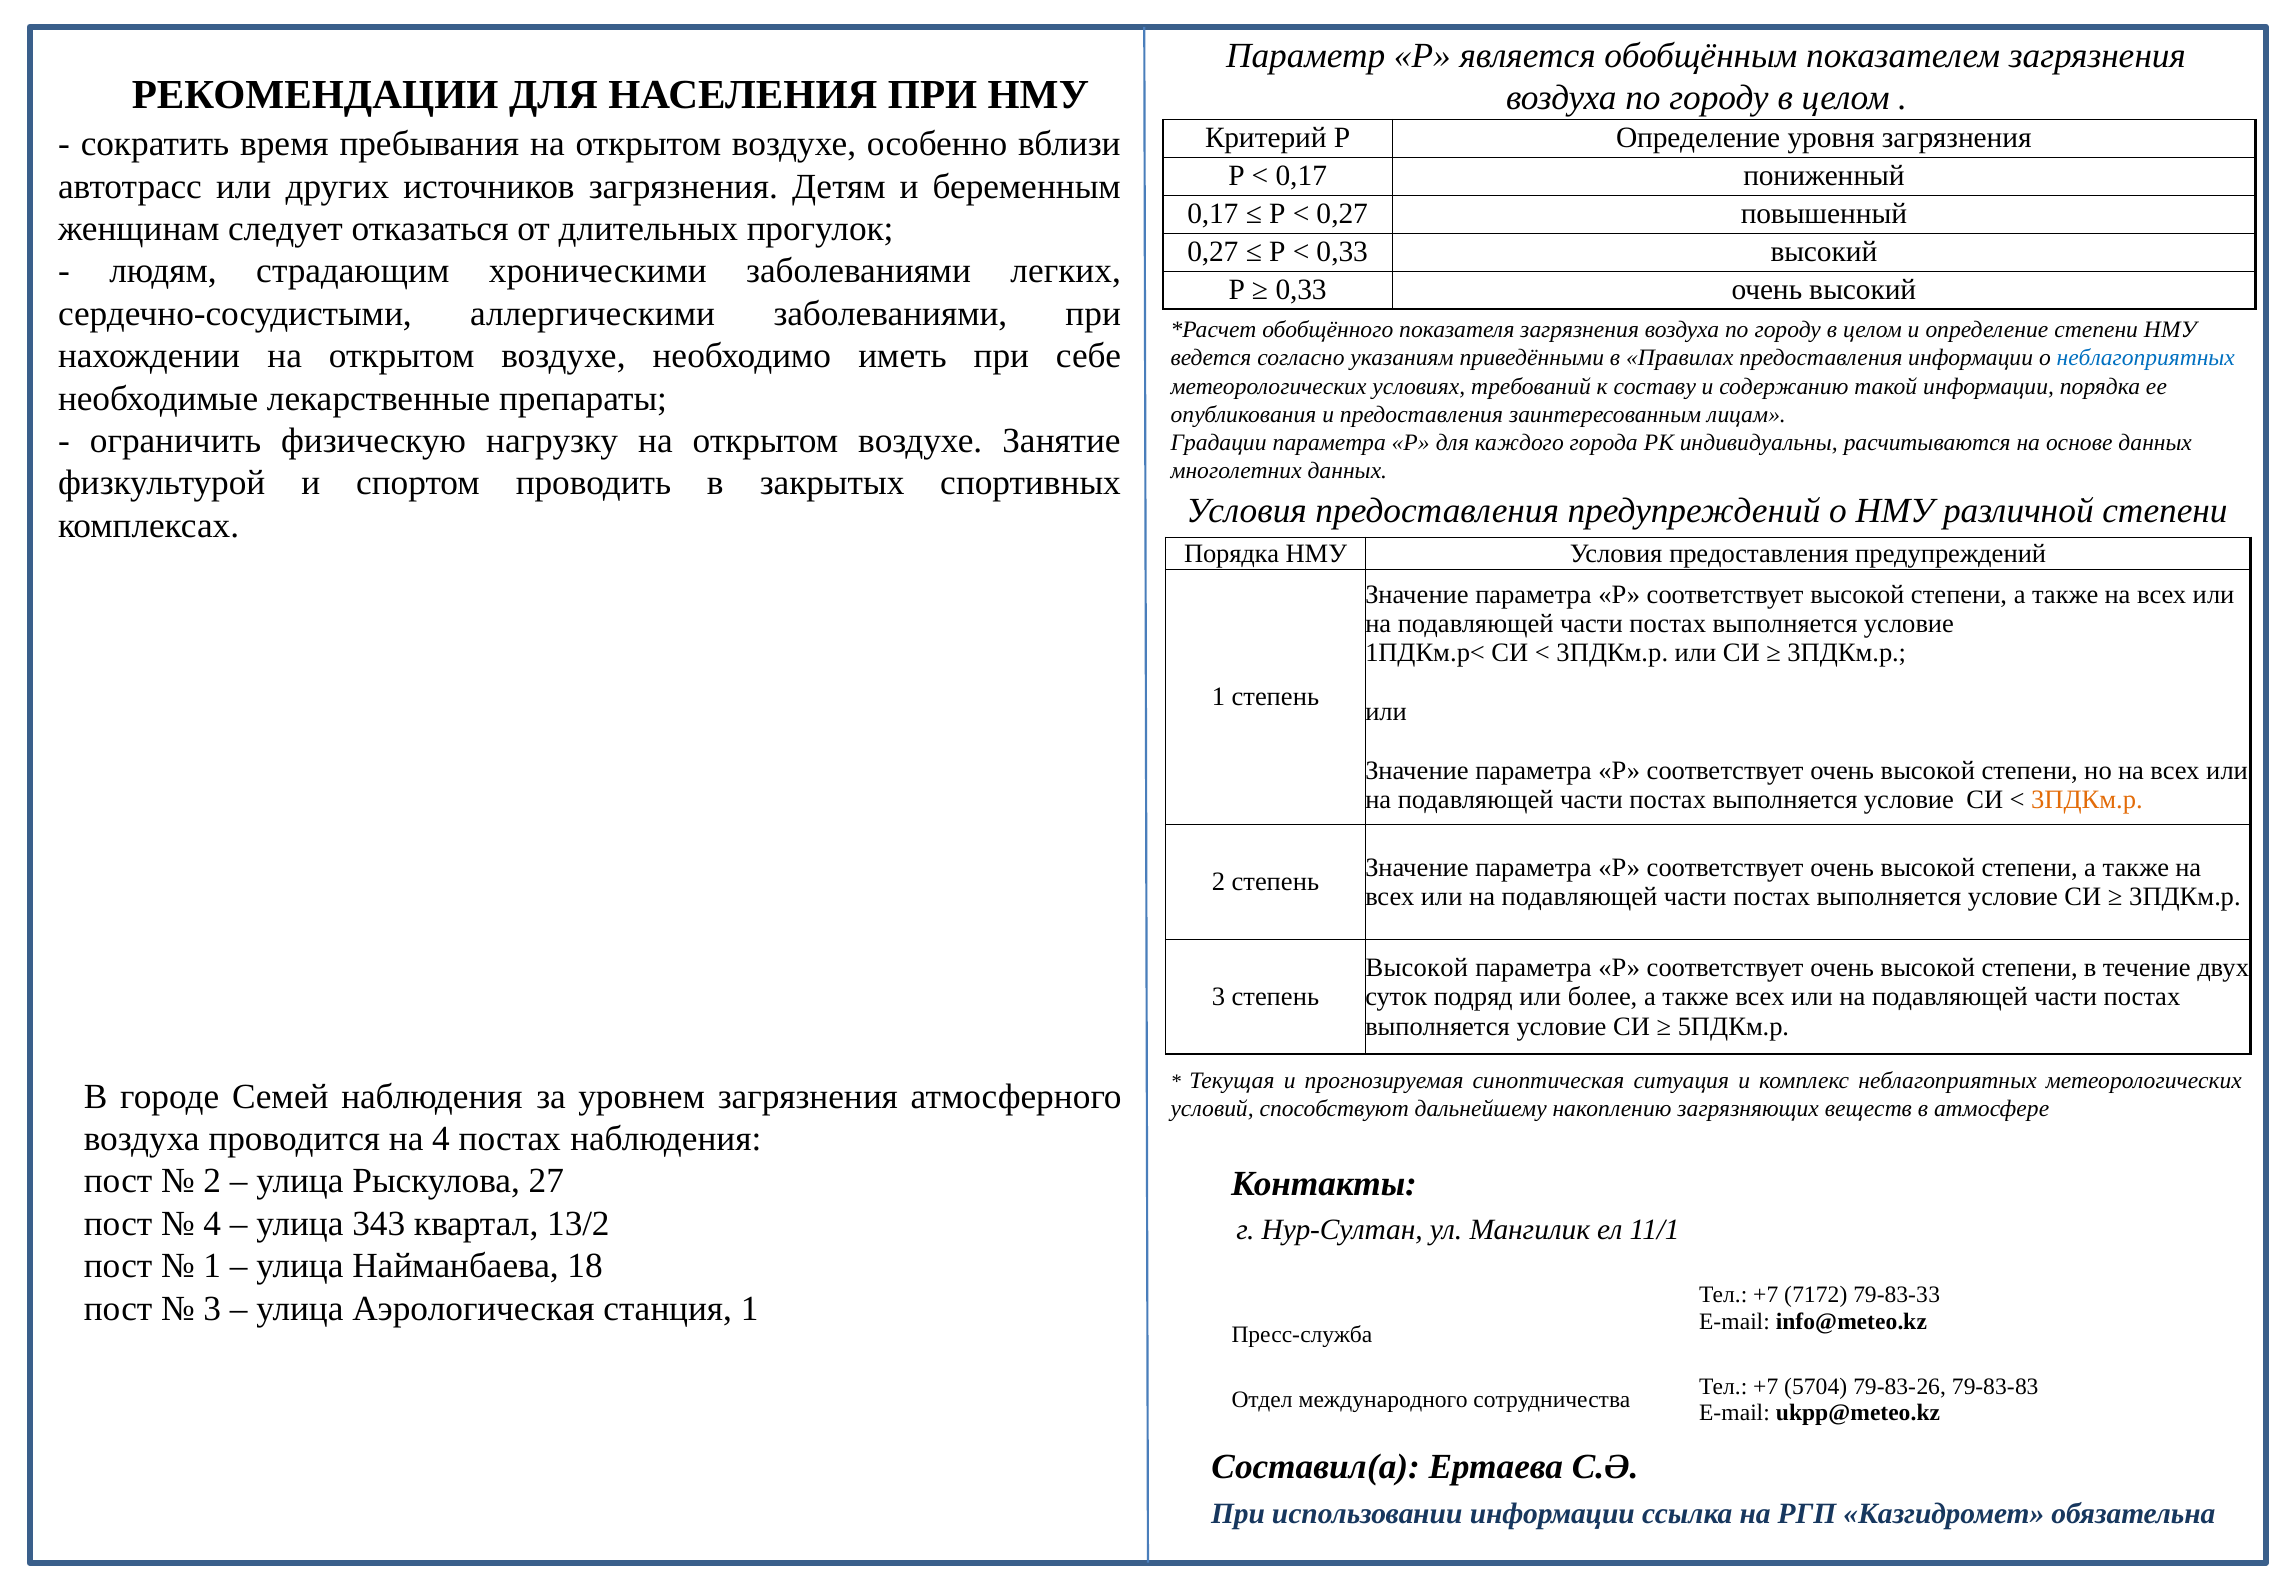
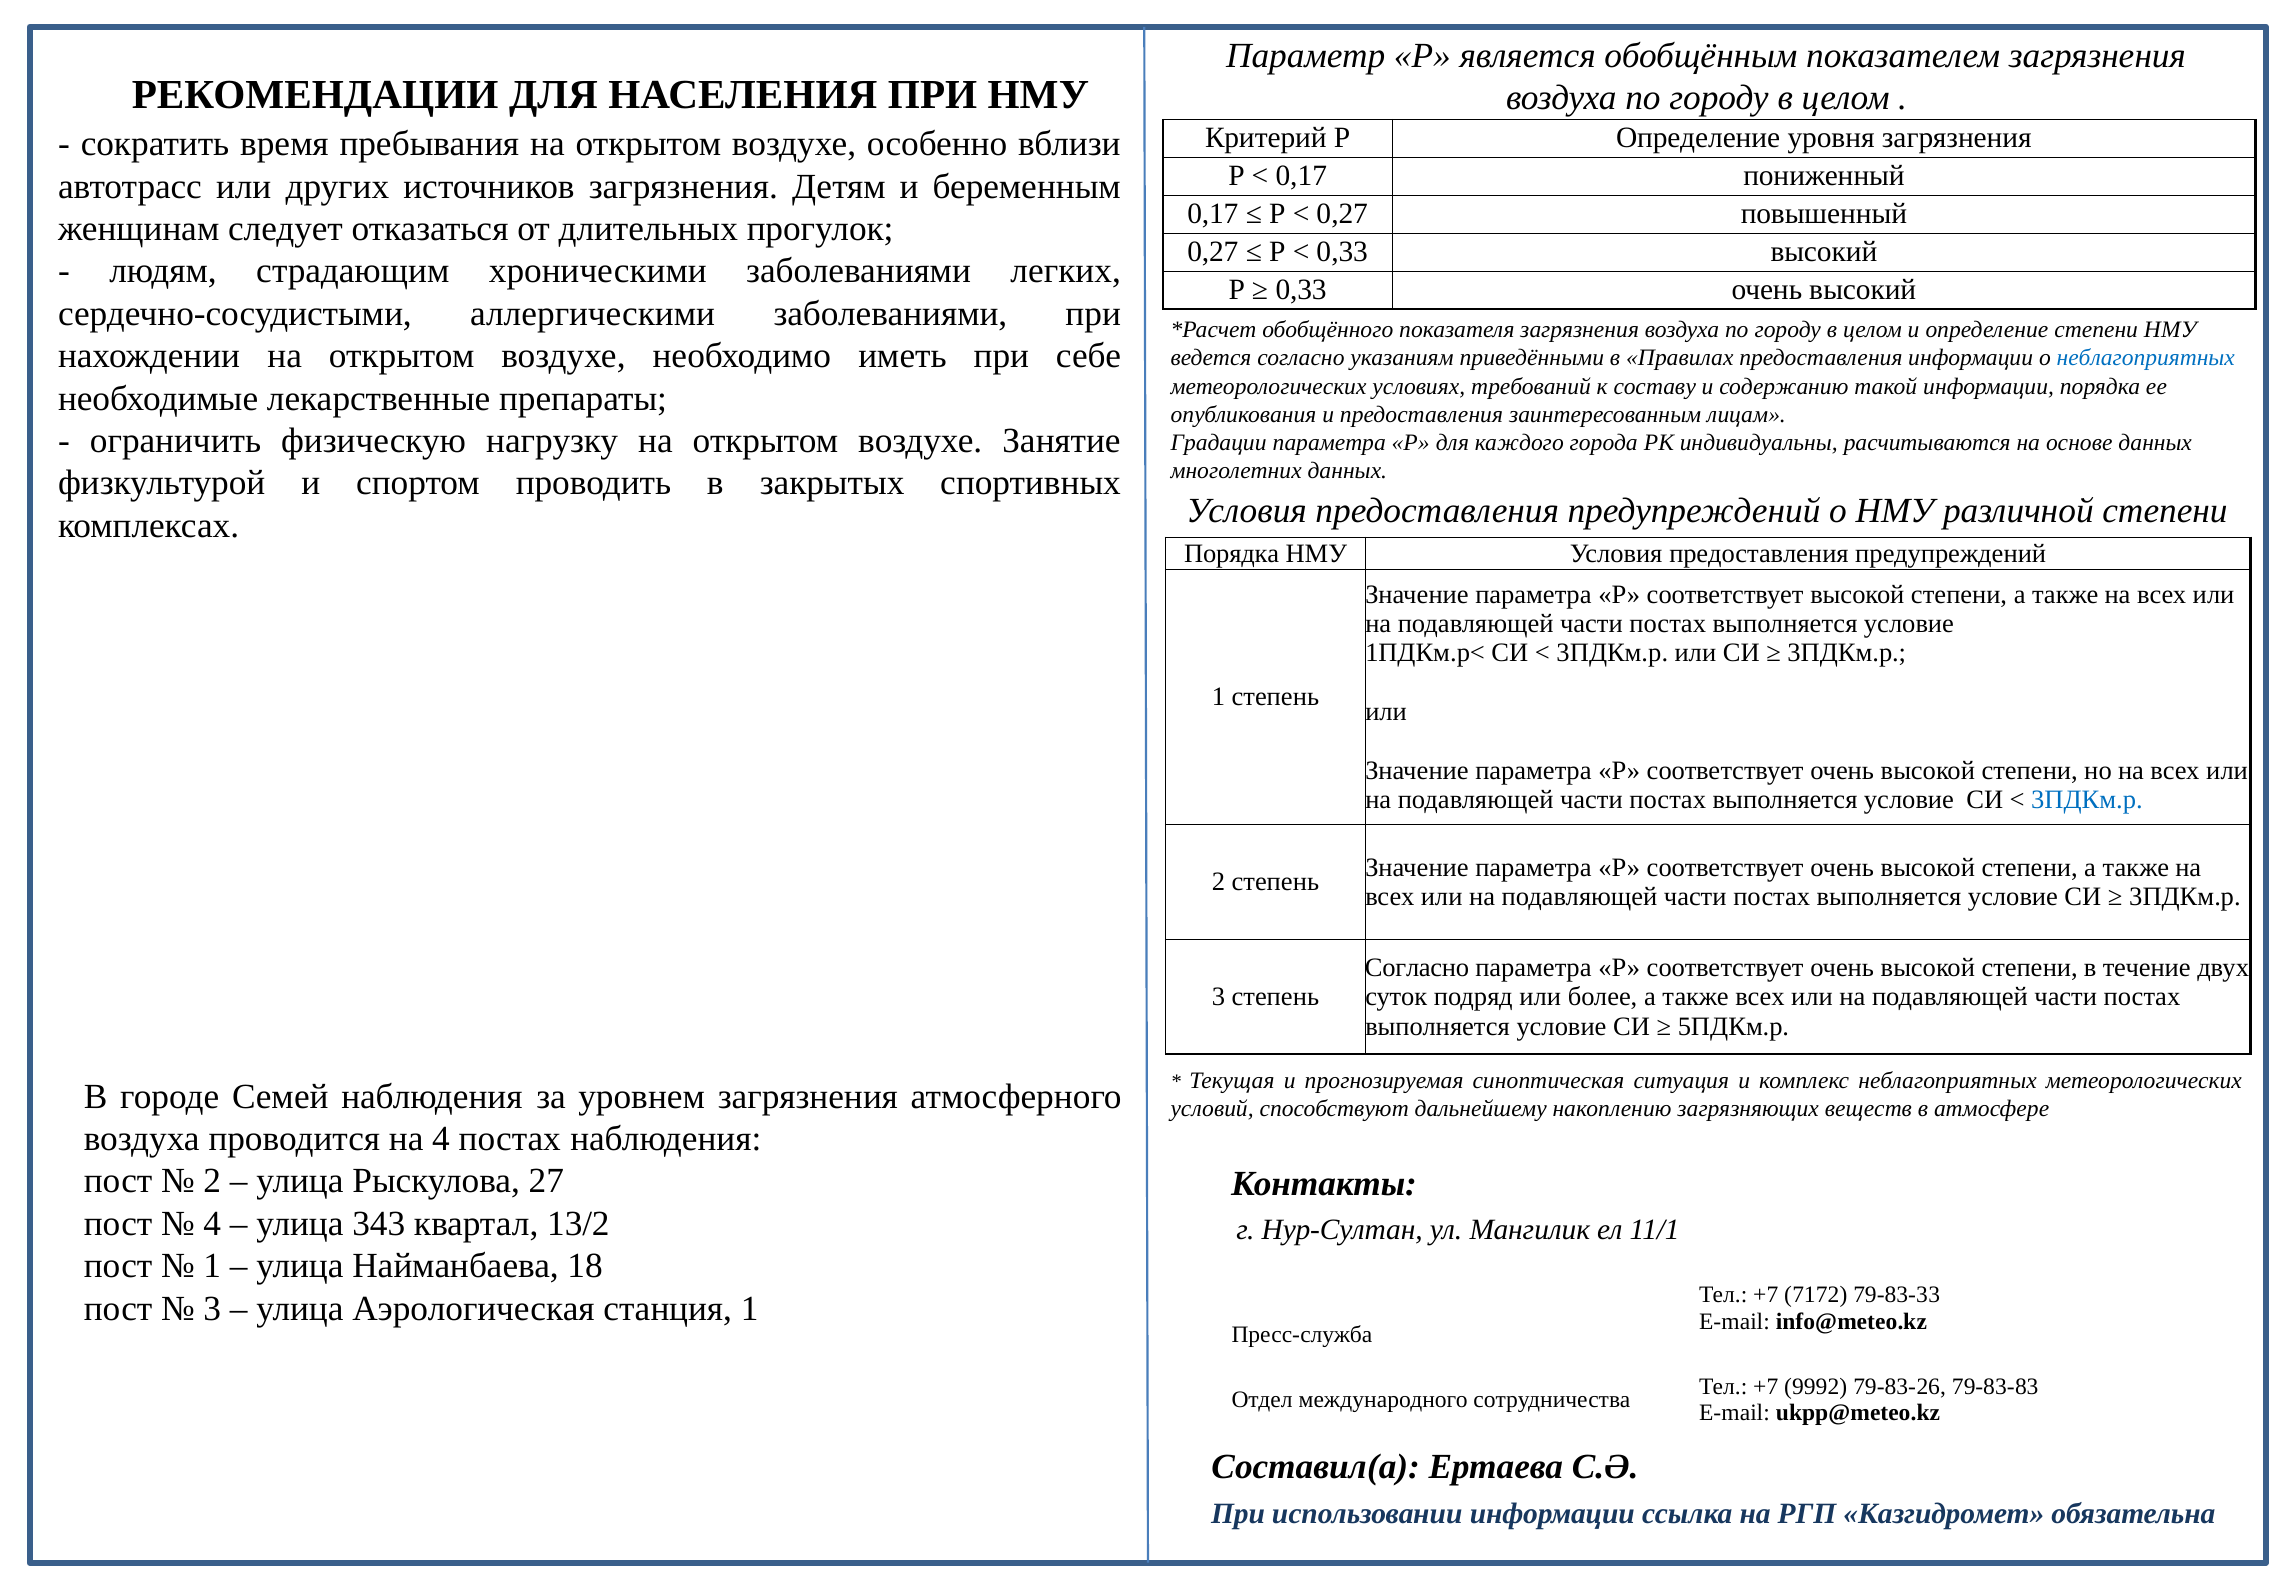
3ПДКм.р at (2087, 800) colour: orange -> blue
Высокой at (1417, 967): Высокой -> Согласно
5704: 5704 -> 9992
